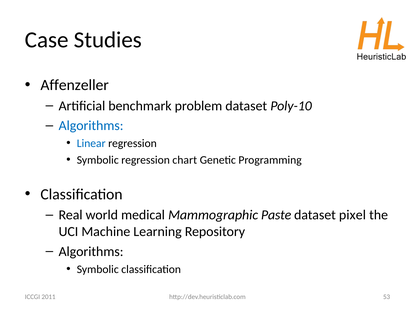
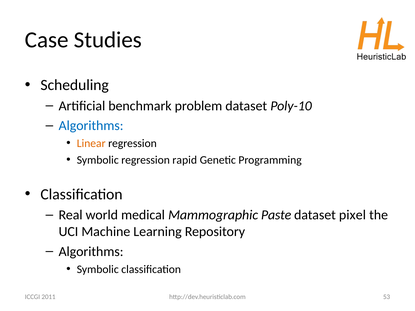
Affenzeller: Affenzeller -> Scheduling
Linear colour: blue -> orange
chart: chart -> rapid
